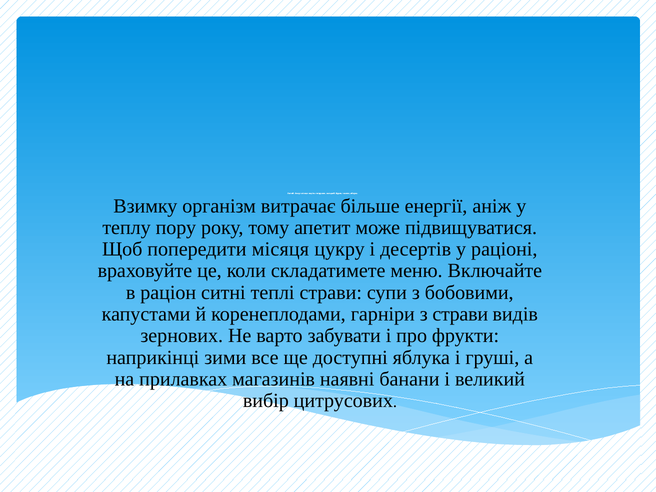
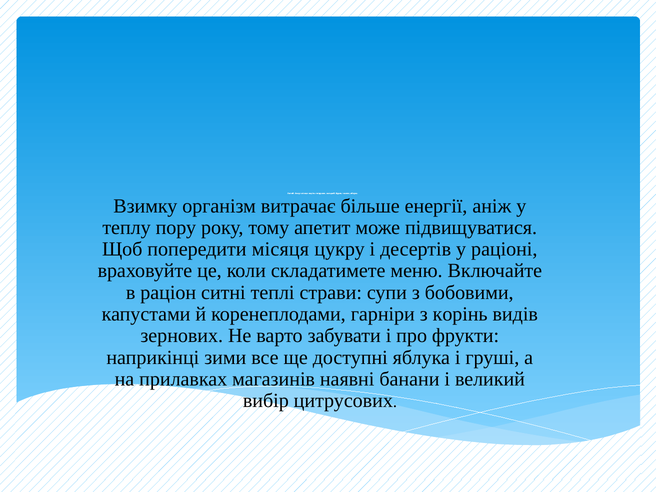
з страви: страви -> корінь
